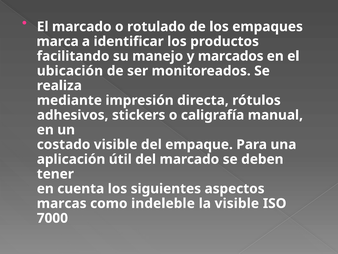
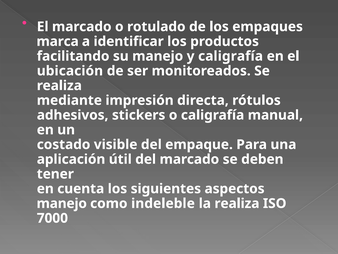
y marcados: marcados -> caligrafía
marcas at (62, 203): marcas -> manejo
la visible: visible -> realiza
